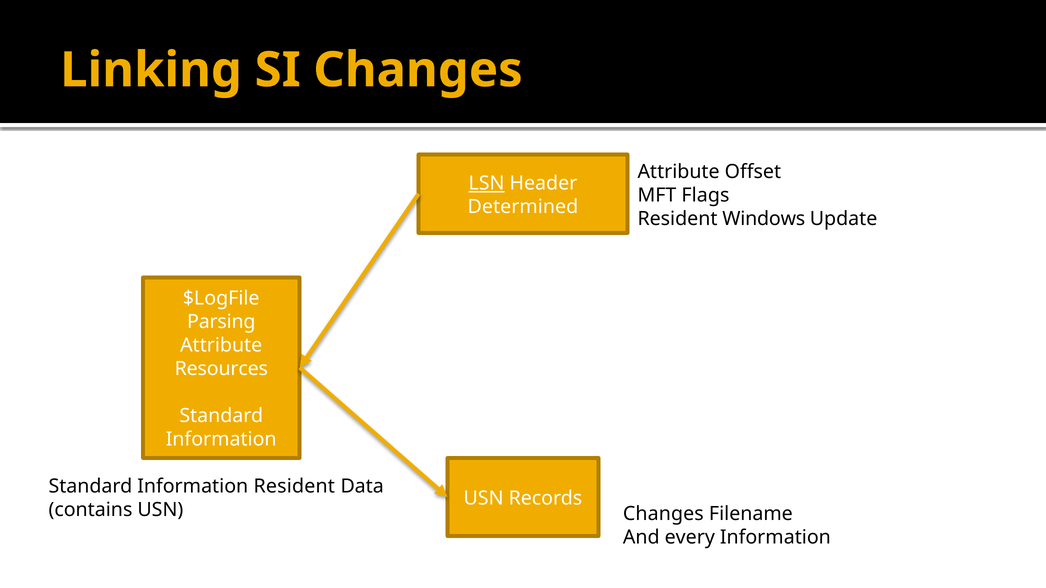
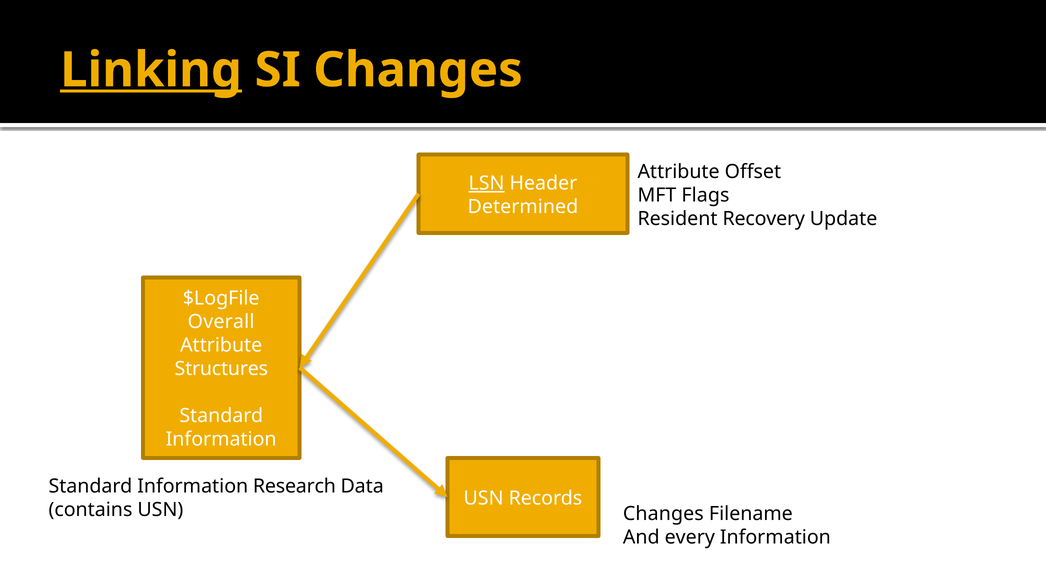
Linking underline: none -> present
Windows: Windows -> Recovery
Parsing: Parsing -> Overall
Resources: Resources -> Structures
Information Resident: Resident -> Research
